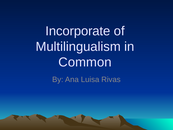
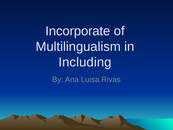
Common: Common -> Including
